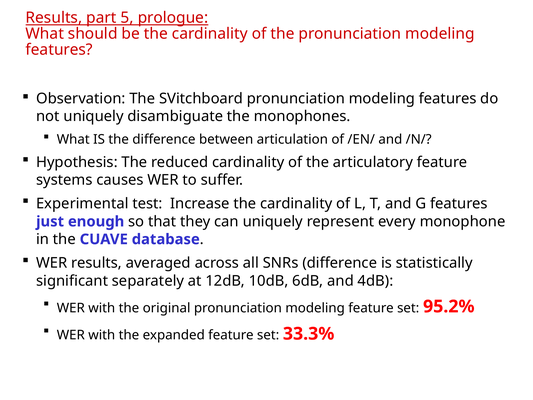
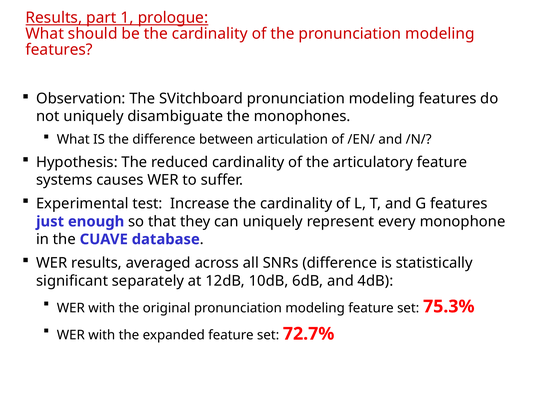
5: 5 -> 1
95.2%: 95.2% -> 75.3%
33.3%: 33.3% -> 72.7%
